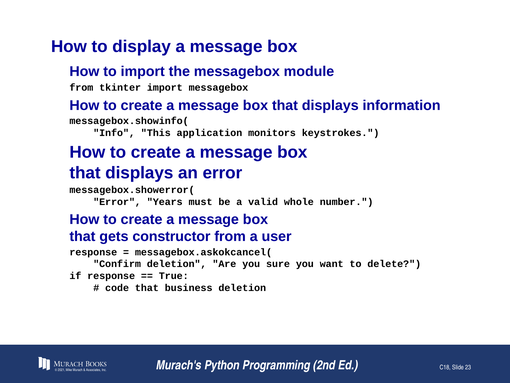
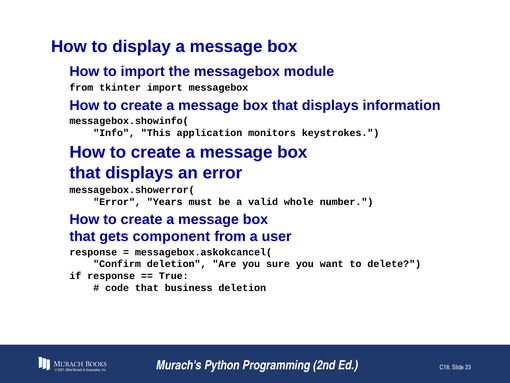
constructor: constructor -> component
